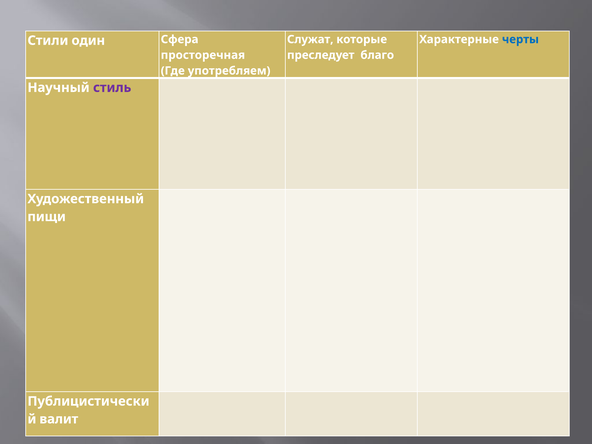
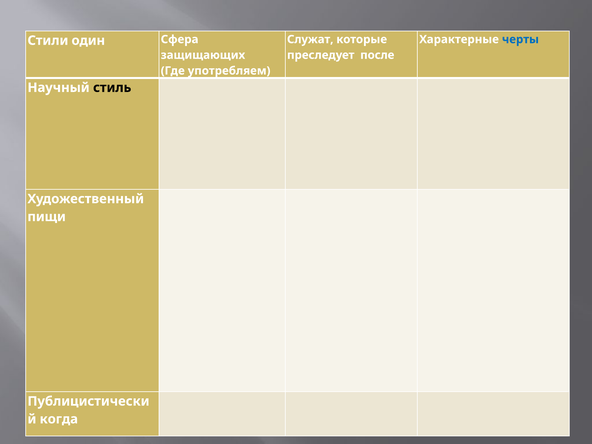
просторечная: просторечная -> защищающих
благо: благо -> после
стиль colour: purple -> black
валит: валит -> когда
